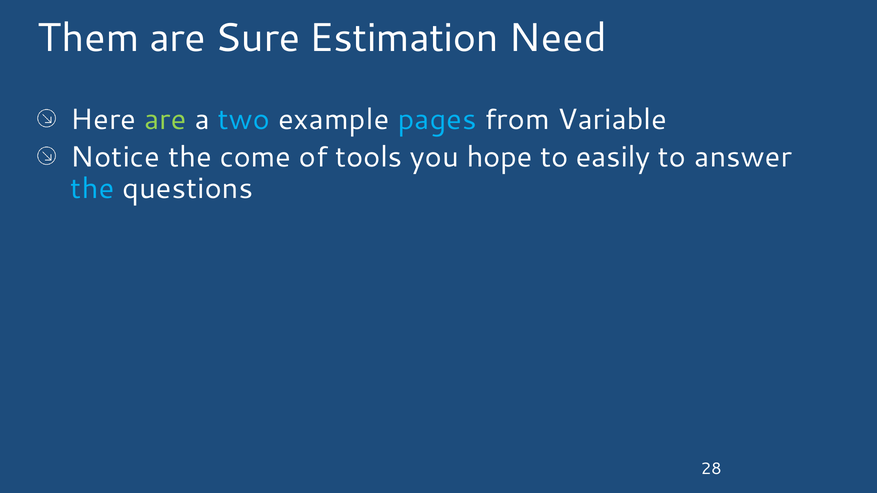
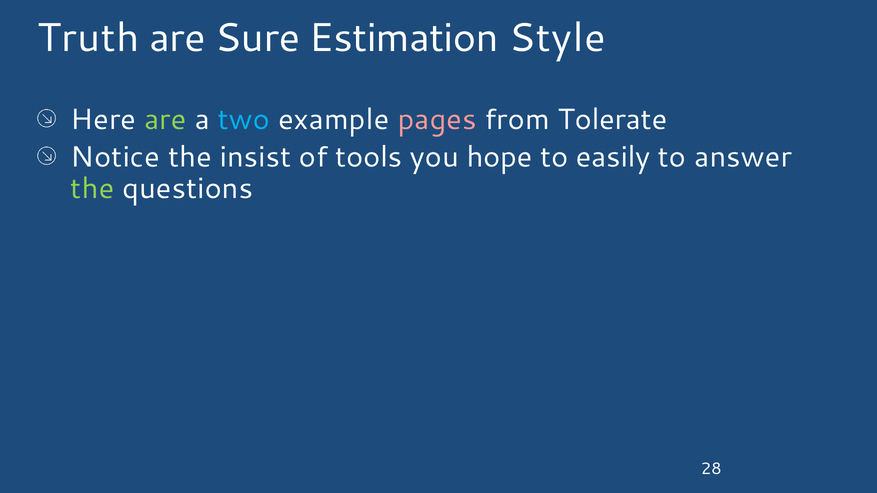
Them: Them -> Truth
Need: Need -> Style
pages colour: light blue -> pink
Variable: Variable -> Tolerate
come: come -> insist
the at (92, 189) colour: light blue -> light green
